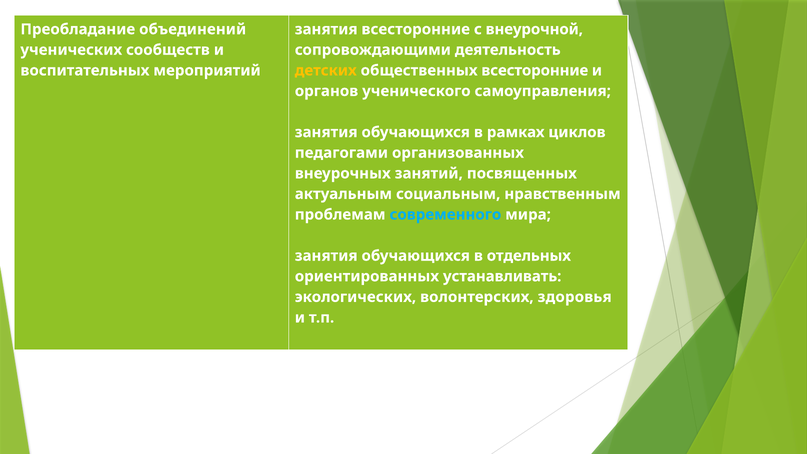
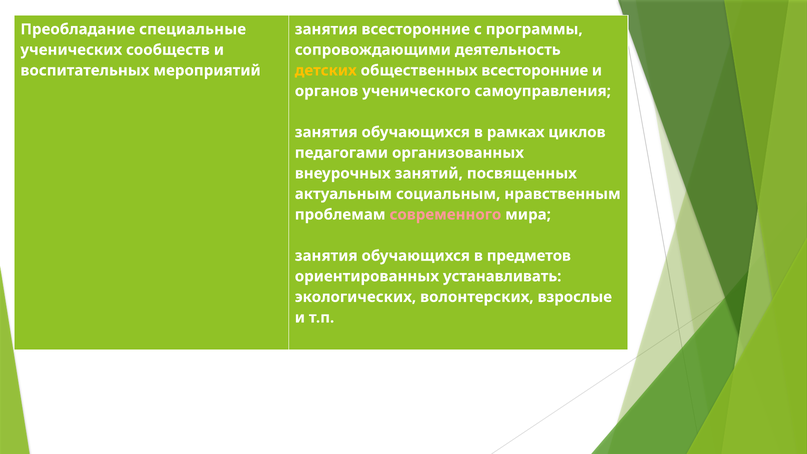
объединений: объединений -> специальные
внеурочной: внеурочной -> программы
современного colour: light blue -> pink
отдельных: отдельных -> предметов
здоровья: здоровья -> взрослые
